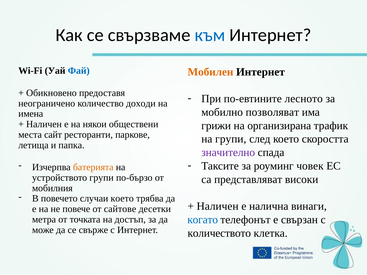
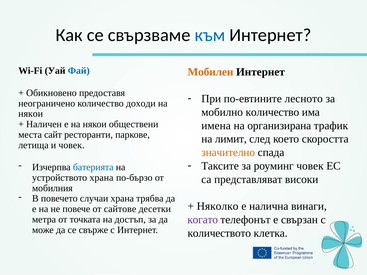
мобилно позволяват: позволяват -> количество
имена at (31, 114): имена -> някои
грижи: грижи -> имена
на групи: групи -> лимит
и папка: папка -> човек
значително colour: purple -> orange
батерията colour: orange -> blue
устройството групи: групи -> храна
случаи което: което -> храна
Наличен at (218, 206): Наличен -> Няколко
когато colour: blue -> purple
